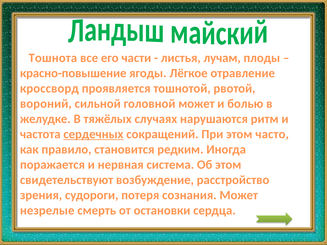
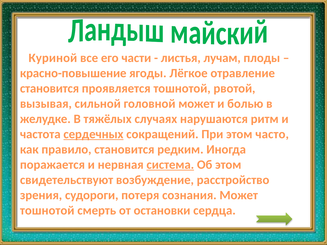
Тошнота: Тошнота -> Куриной
кроссворд at (49, 89): кроссворд -> становится
вороний: вороний -> вызывая
система underline: none -> present
незрелые at (47, 211): незрелые -> тошнотой
